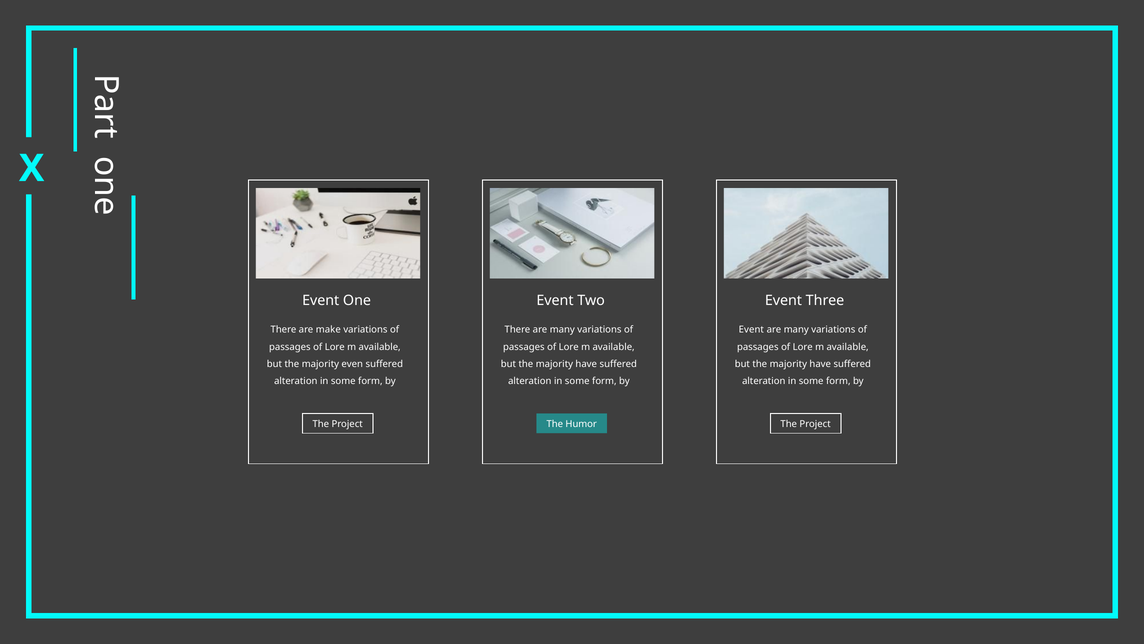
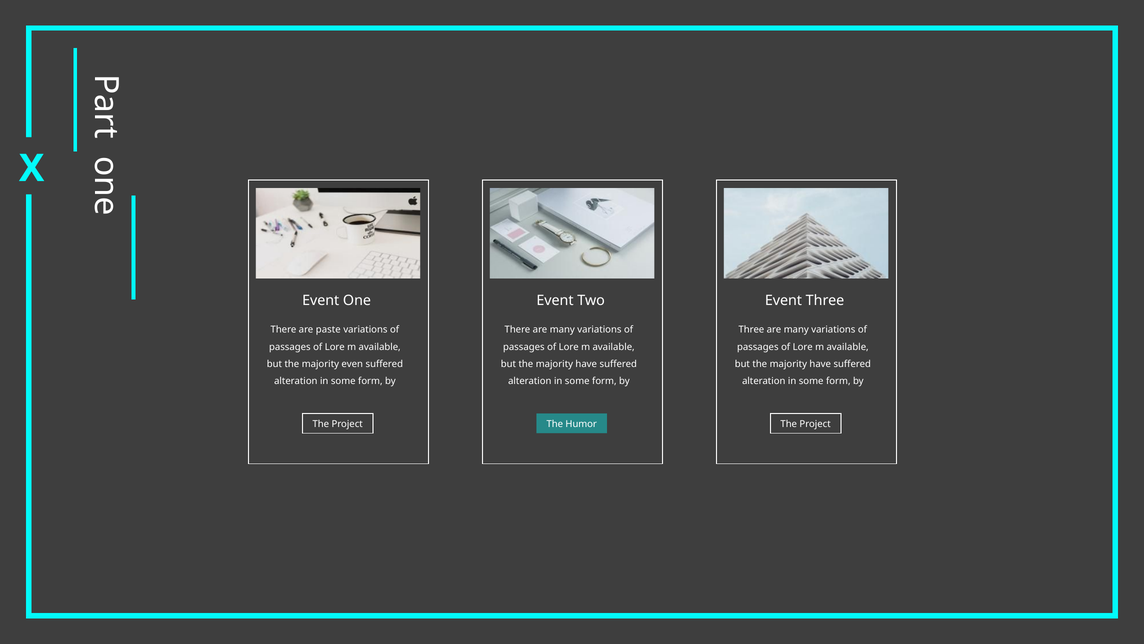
make: make -> paste
Event at (751, 330): Event -> Three
